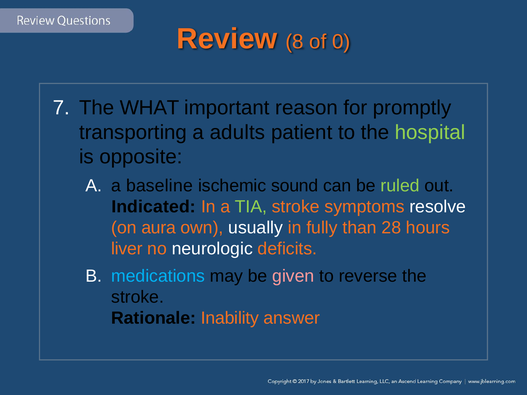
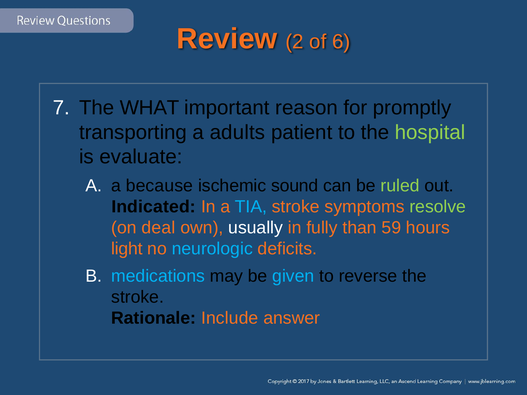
8: 8 -> 2
0: 0 -> 6
opposite: opposite -> evaluate
baseline: baseline -> because
TIA colour: light green -> light blue
resolve colour: white -> light green
aura: aura -> deal
28: 28 -> 59
liver: liver -> light
neurologic colour: white -> light blue
given colour: pink -> light blue
Inability: Inability -> Include
